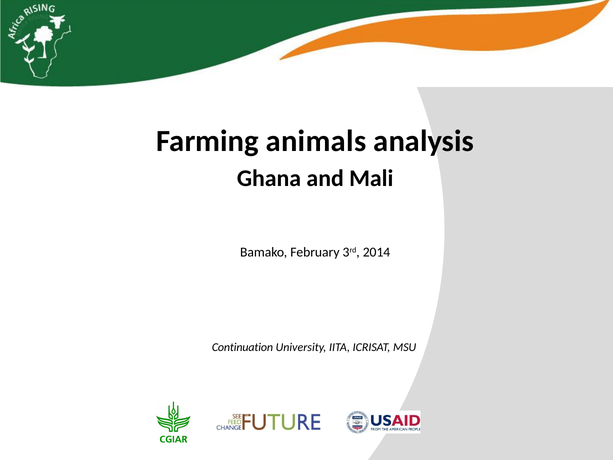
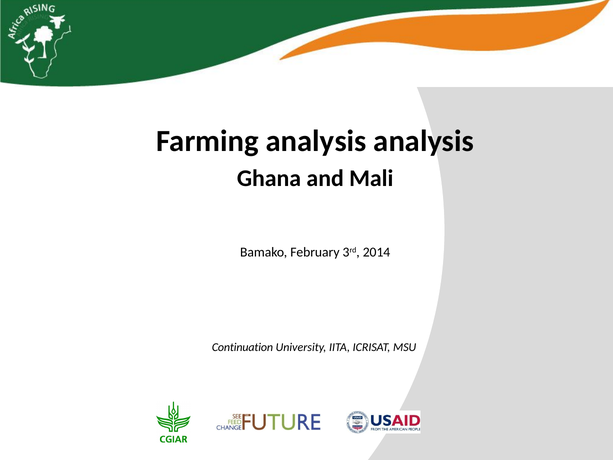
Farming animals: animals -> analysis
